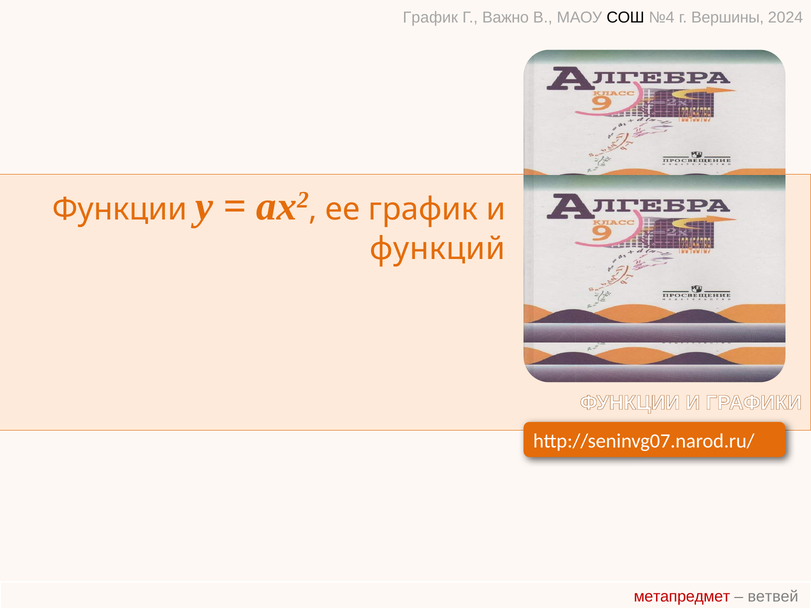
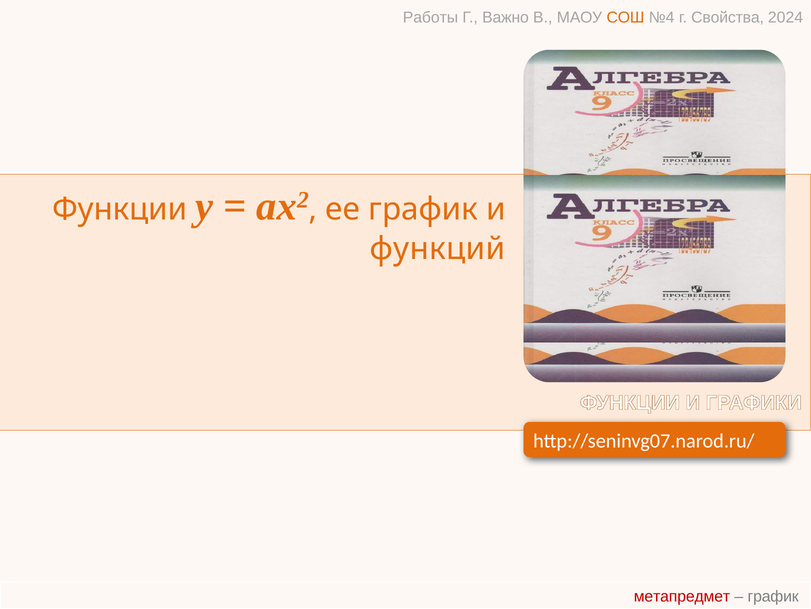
График at (430, 18): График -> Работы
СОШ colour: black -> orange
Вершины: Вершины -> Свойства
ветвей at (773, 596): ветвей -> график
